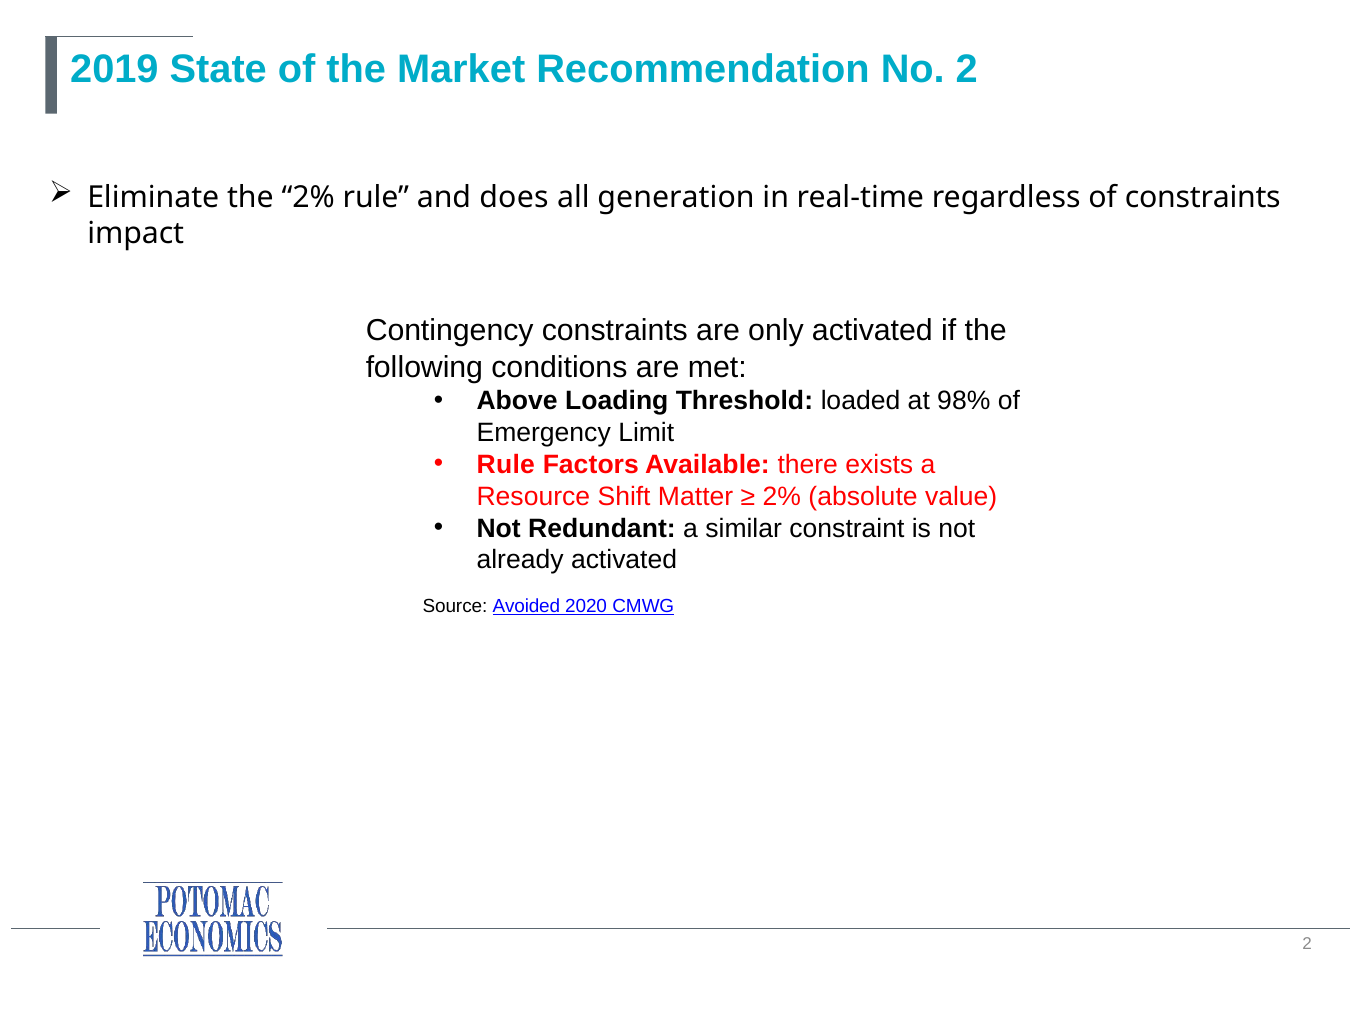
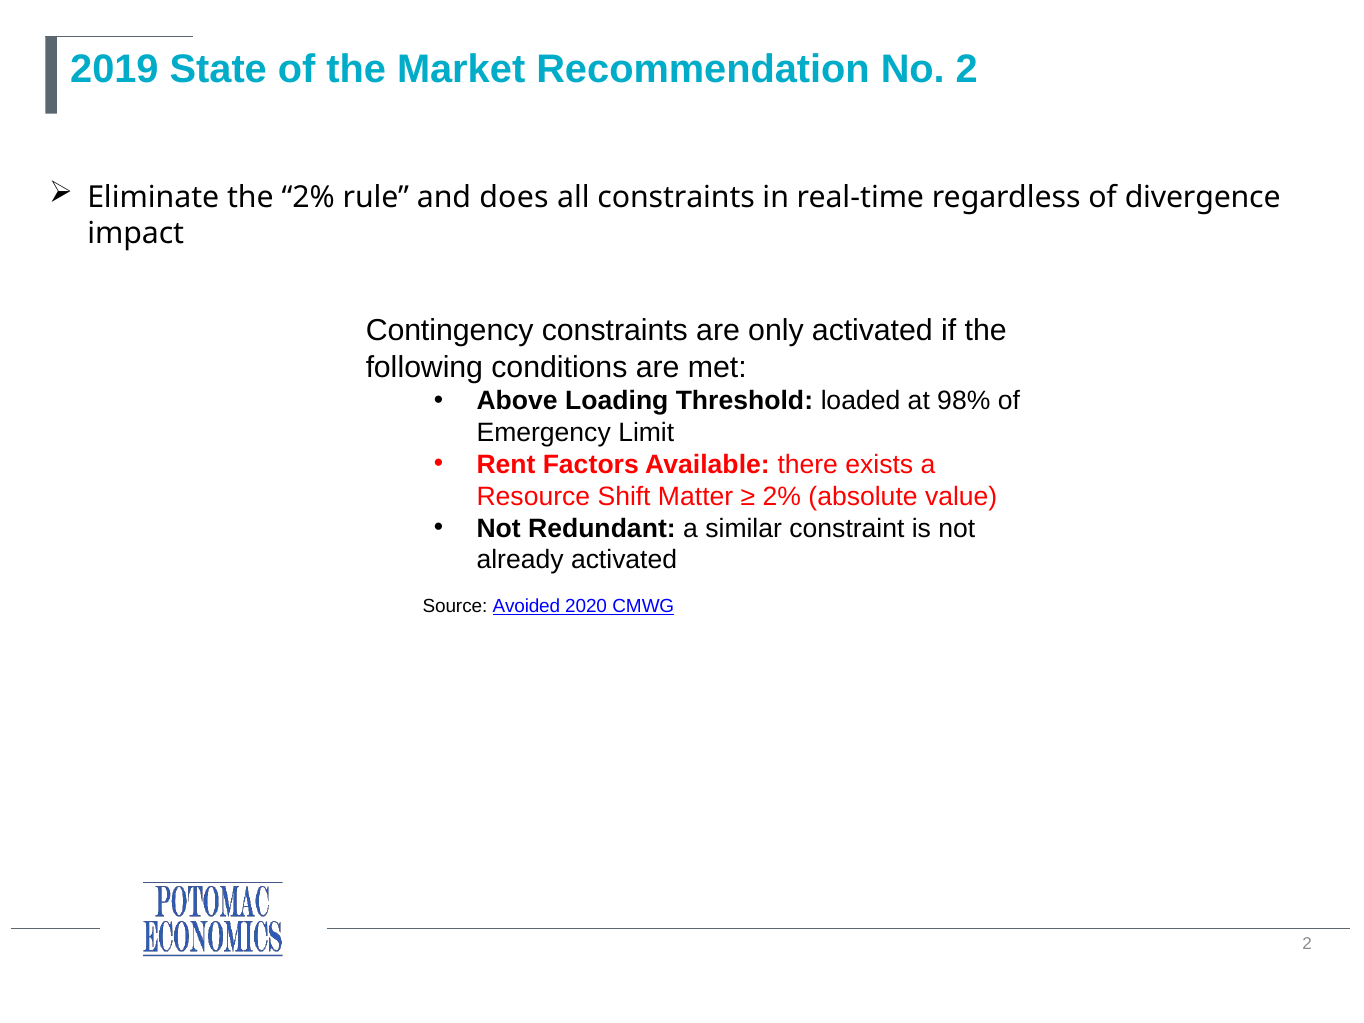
all generation: generation -> constraints
of constraints: constraints -> divergence
Rule at (506, 465): Rule -> Rent
